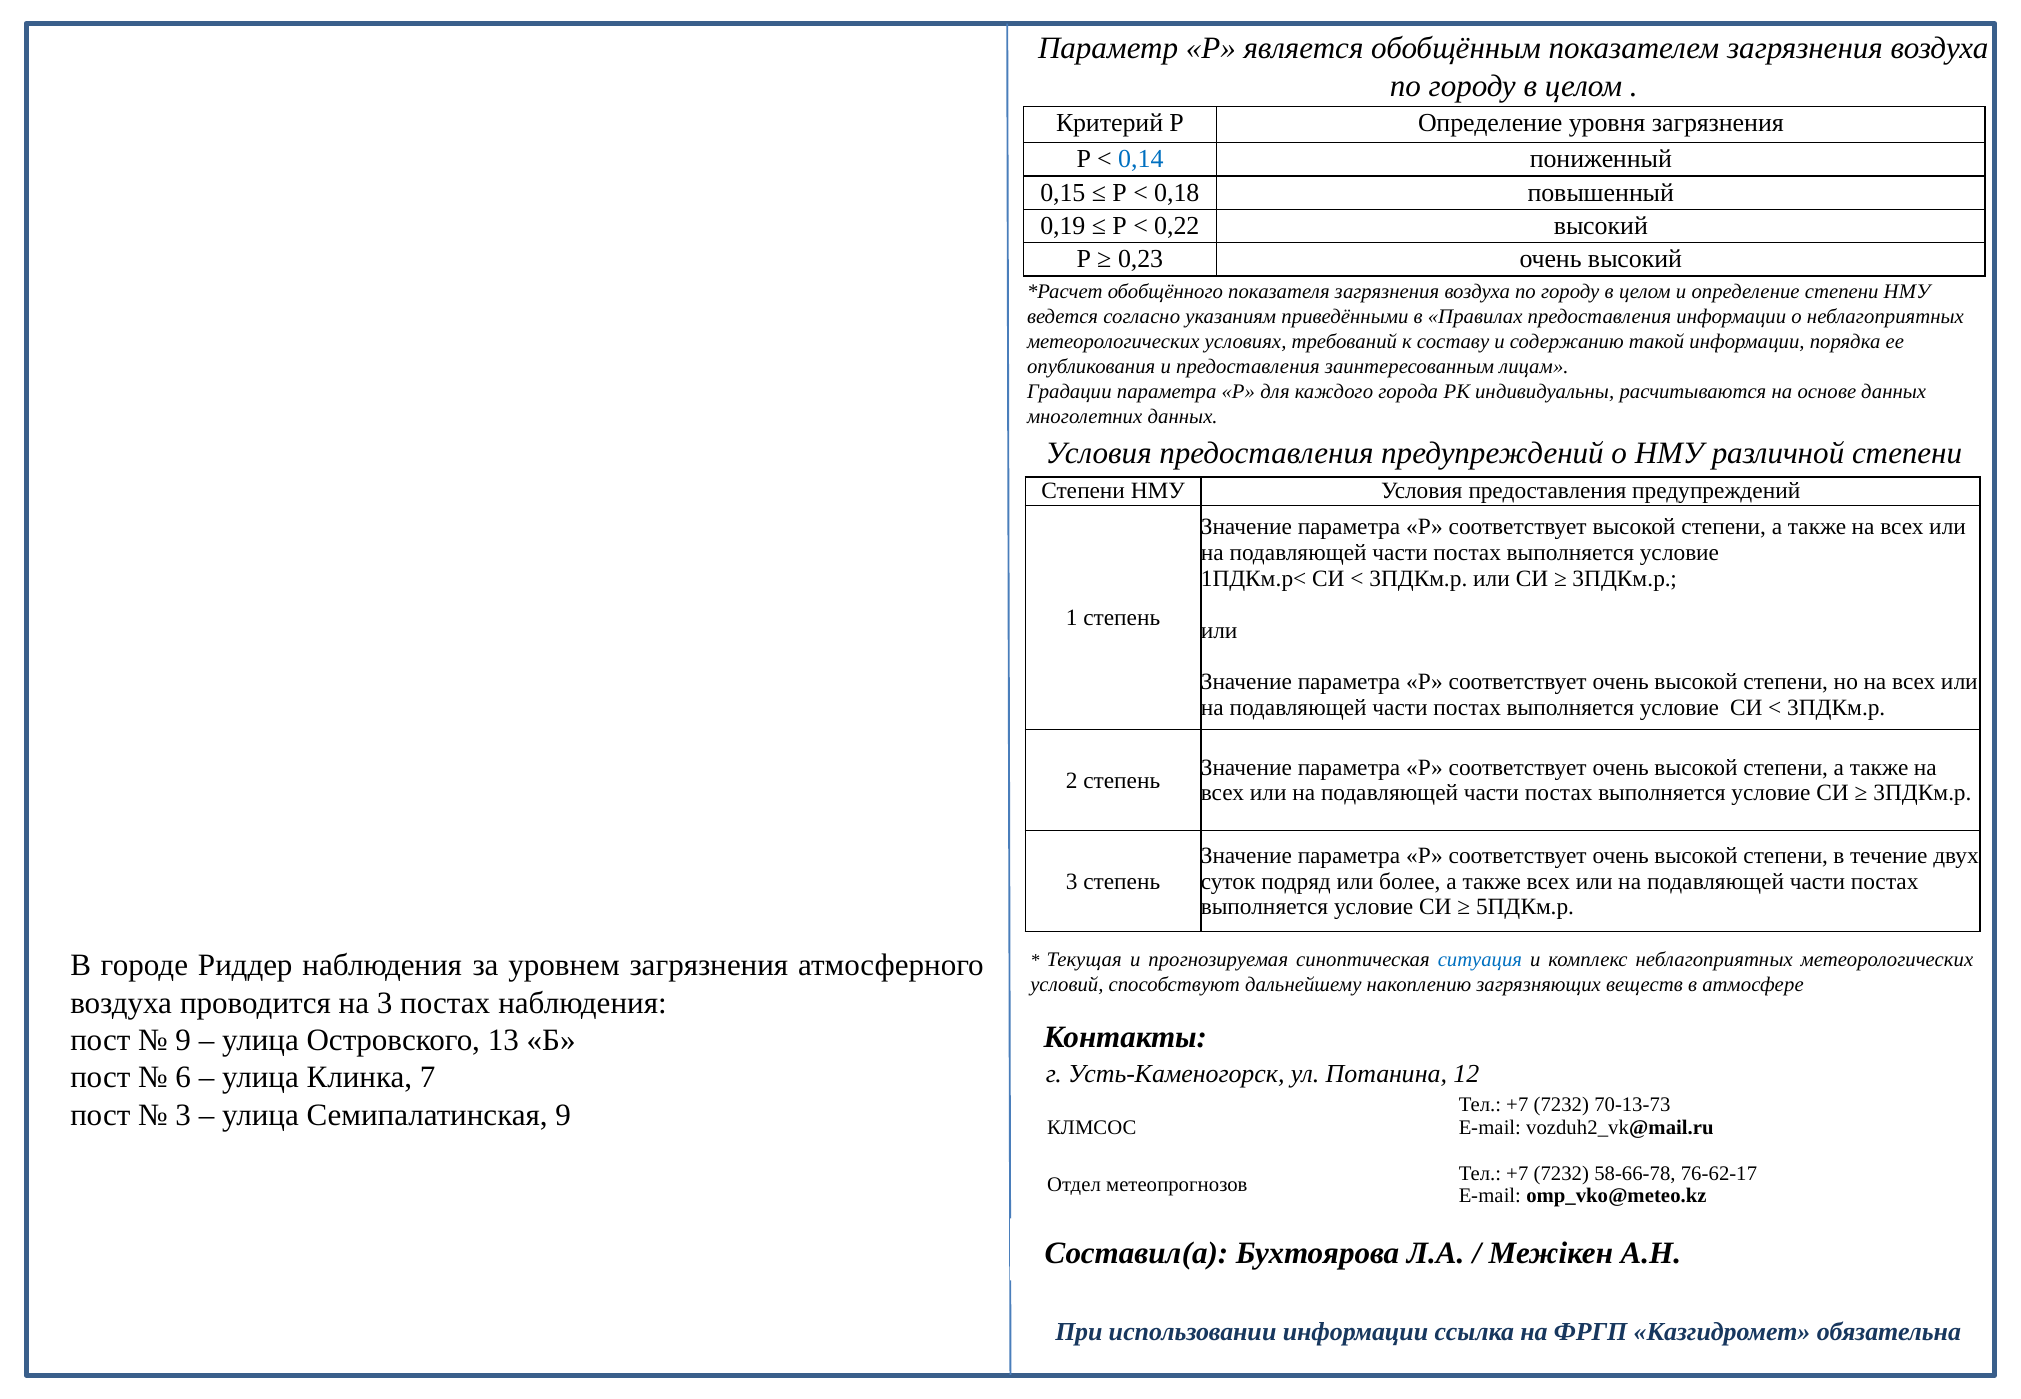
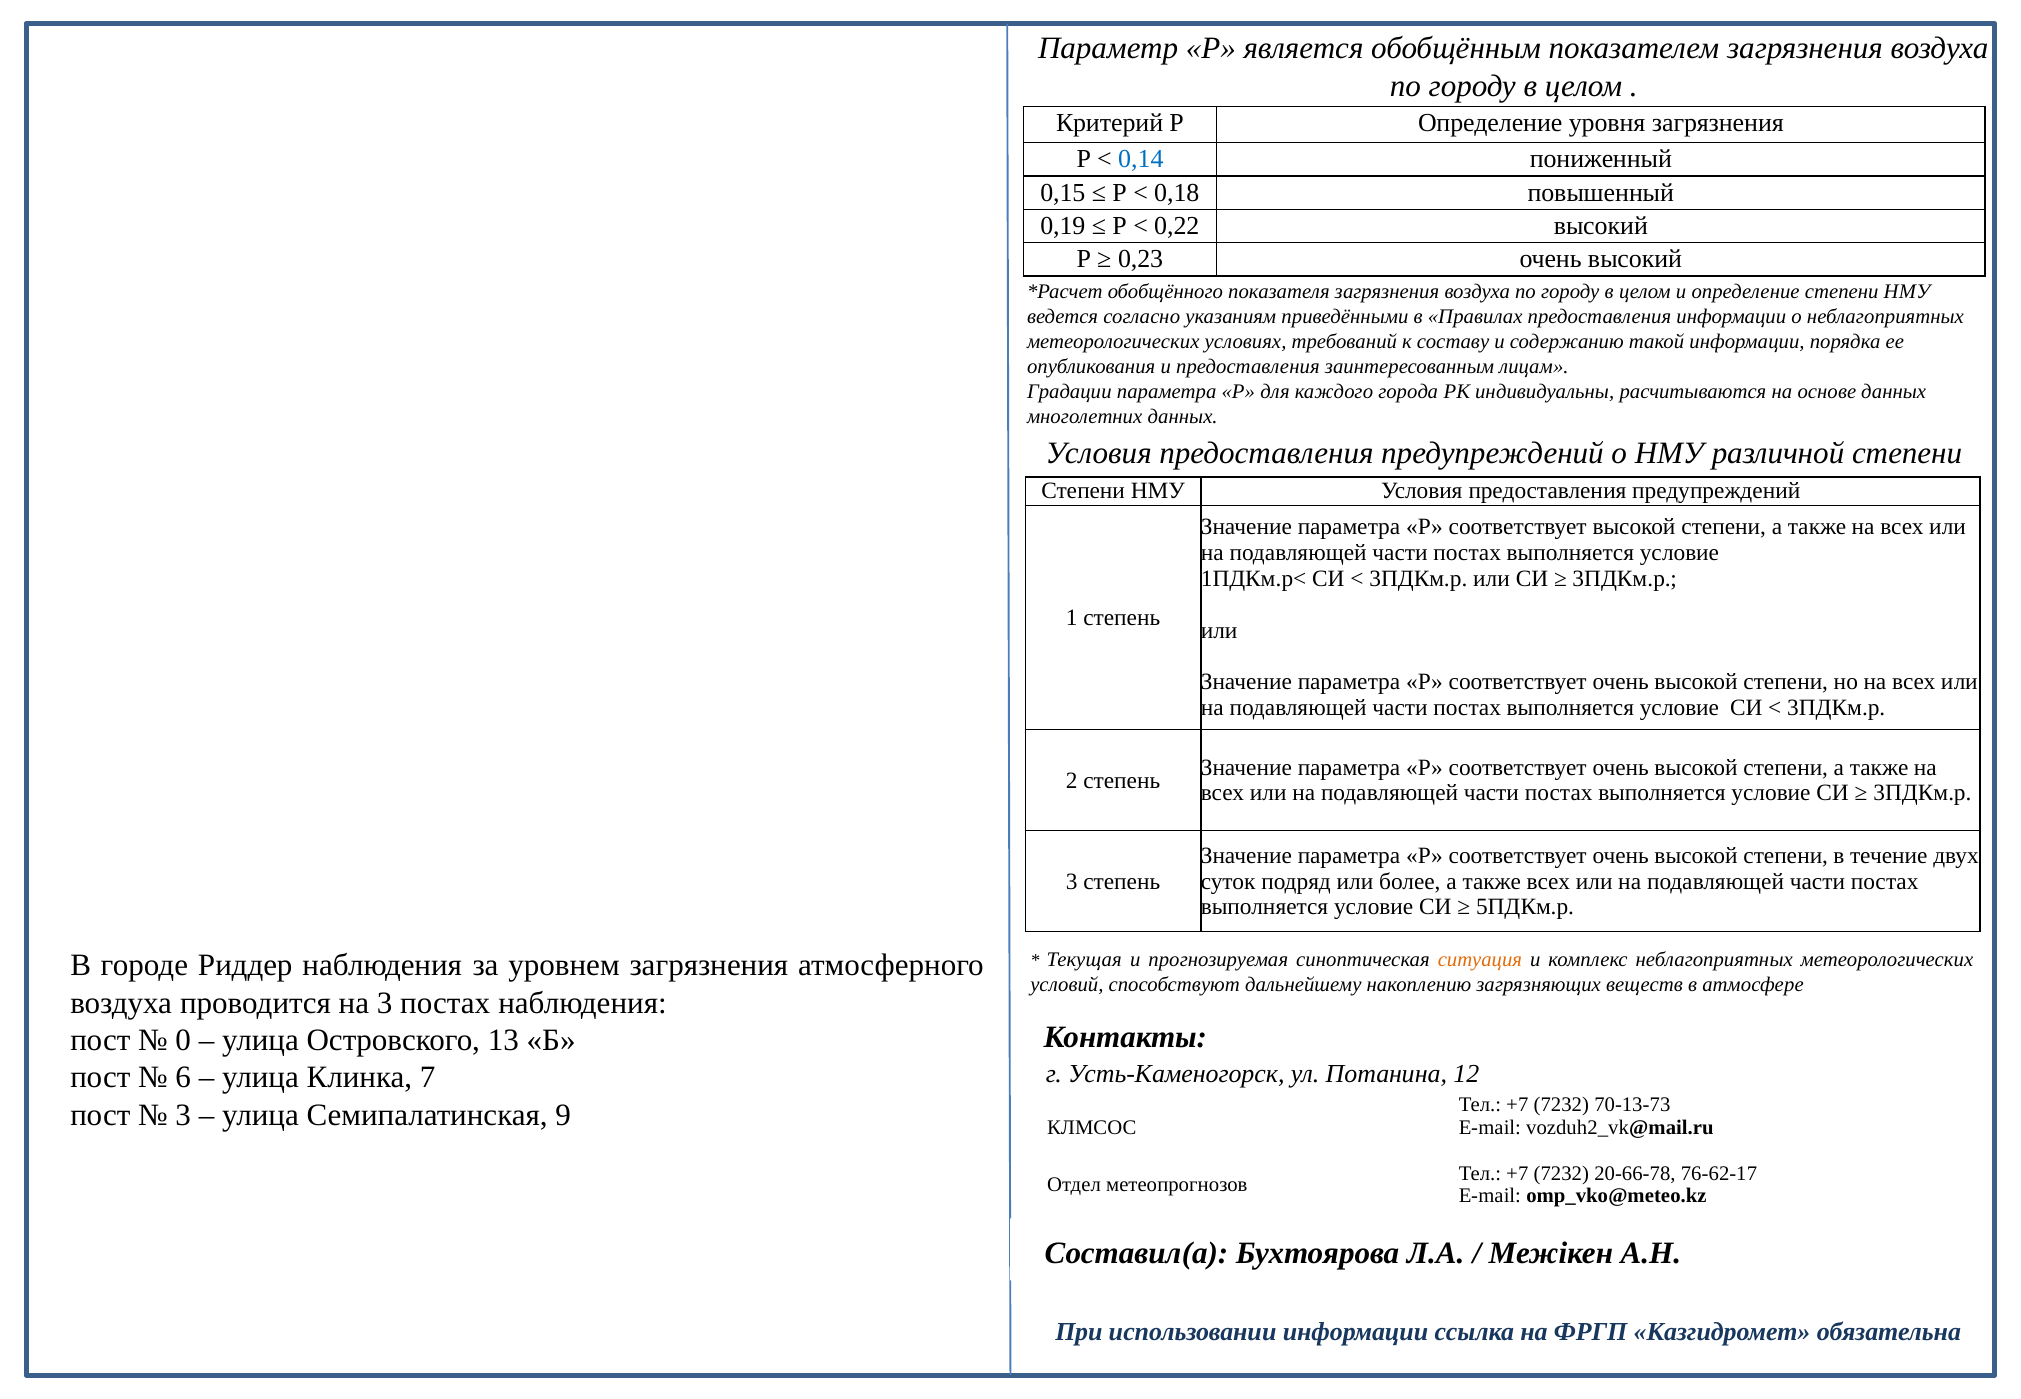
ситуация colour: blue -> orange
9 at (183, 1040): 9 -> 0
58-66-78: 58-66-78 -> 20-66-78
